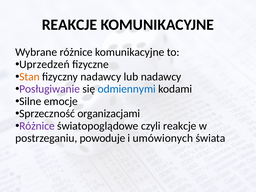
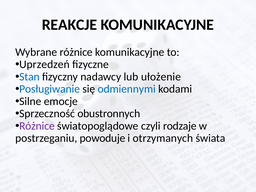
Stan colour: orange -> blue
lub nadawcy: nadawcy -> ułożenie
Posługiwanie colour: purple -> blue
organizacjami: organizacjami -> obustronnych
czyli reakcje: reakcje -> rodzaje
umówionych: umówionych -> otrzymanych
